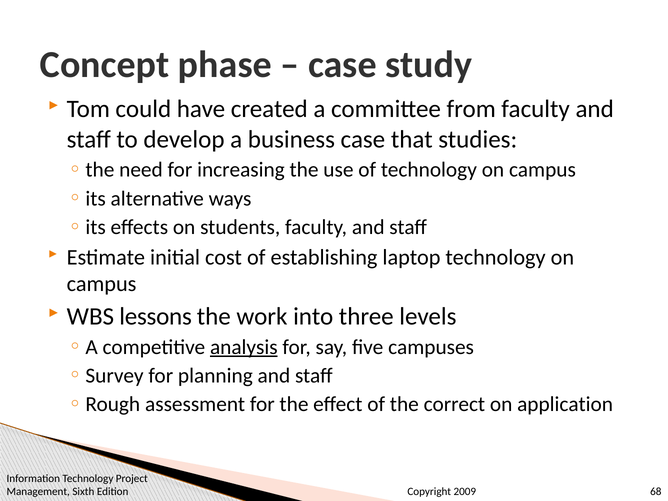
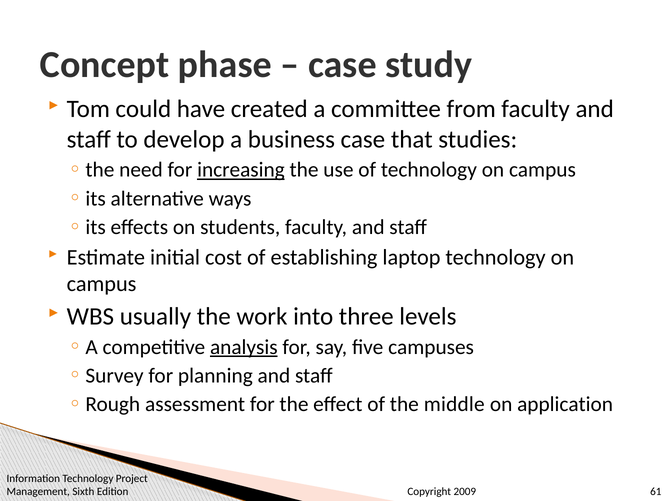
increasing underline: none -> present
lessons: lessons -> usually
correct: correct -> middle
68: 68 -> 61
